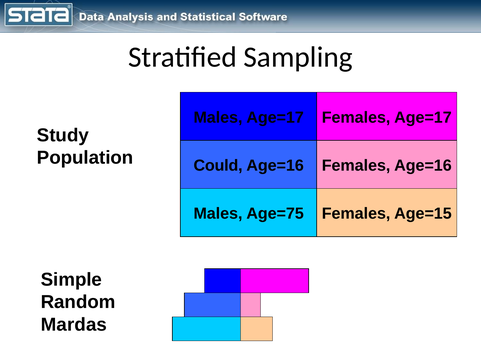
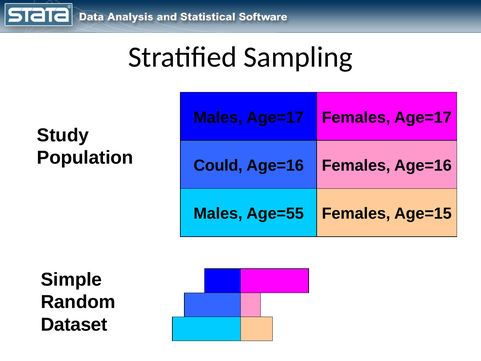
Age=75: Age=75 -> Age=55
Mardas: Mardas -> Dataset
